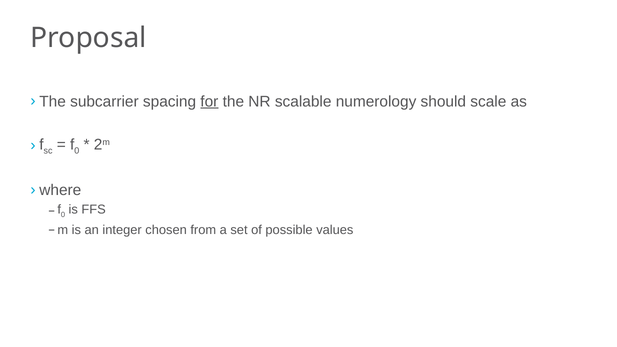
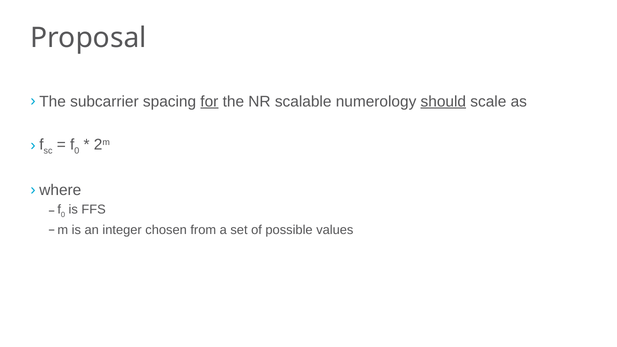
should underline: none -> present
